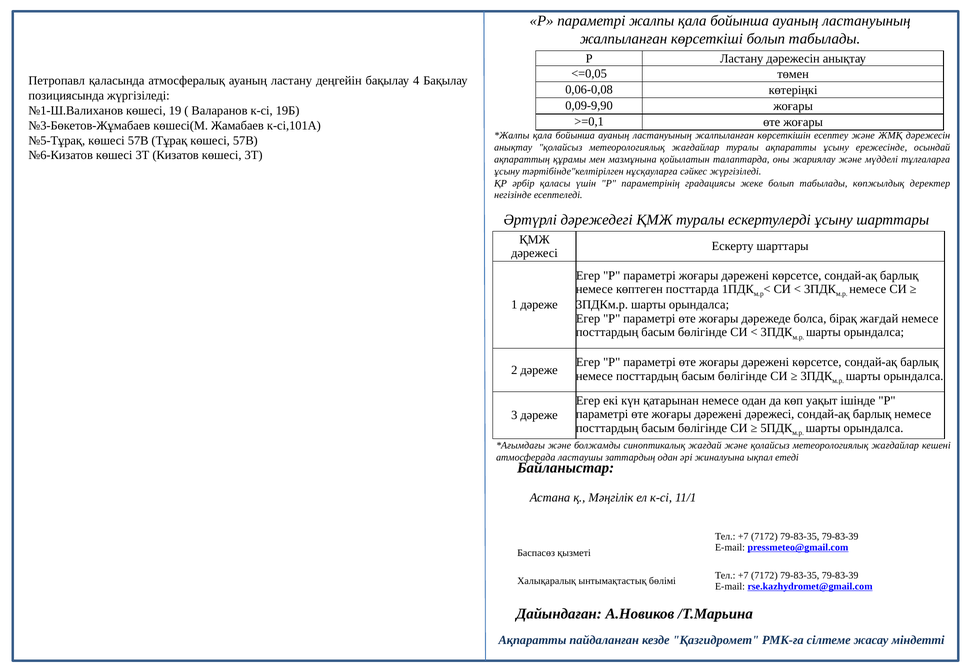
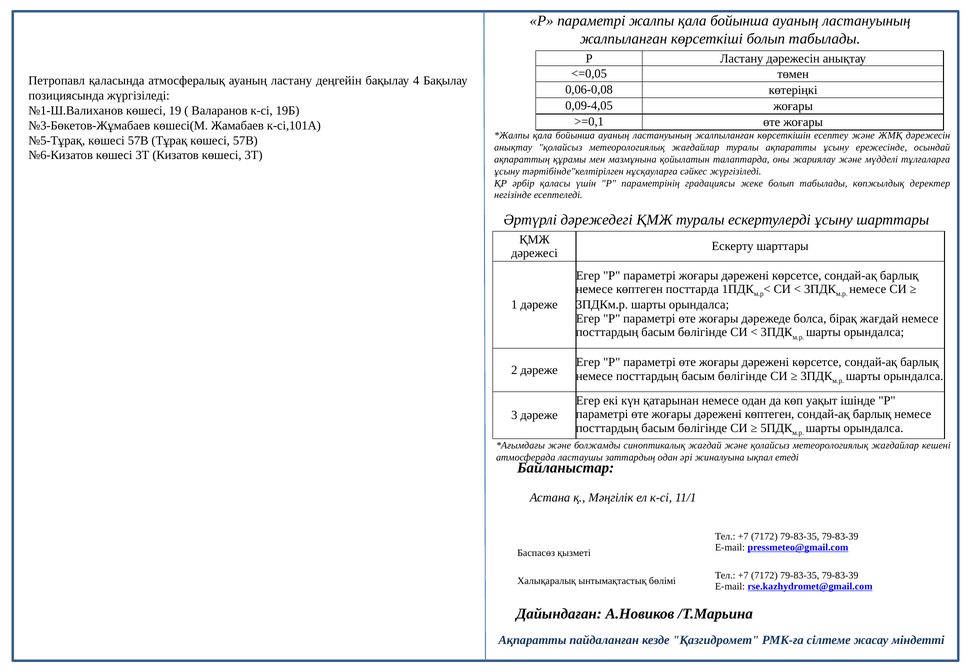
0,09-9,90: 0,09-9,90 -> 0,09-4,05
дәрежені дәрежесі: дәрежесі -> көптеген
